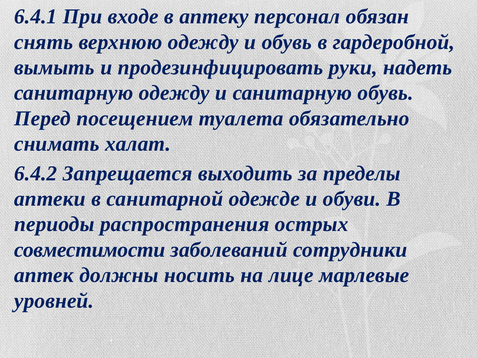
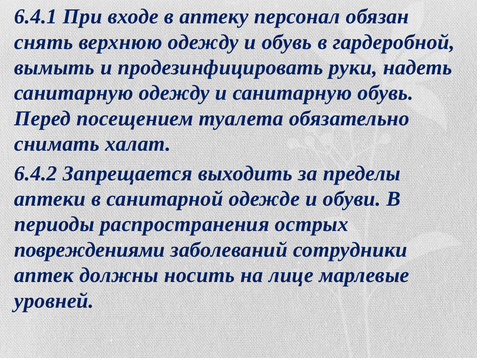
совместимости: совместимости -> повреждениями
